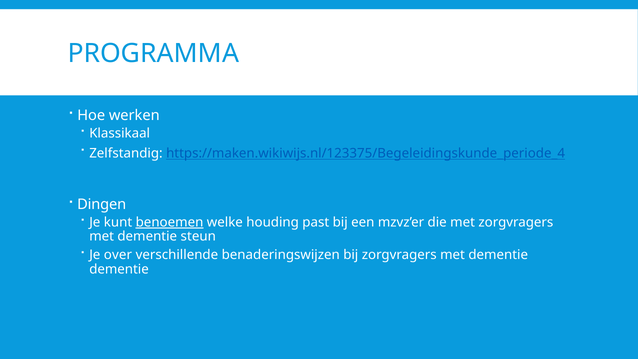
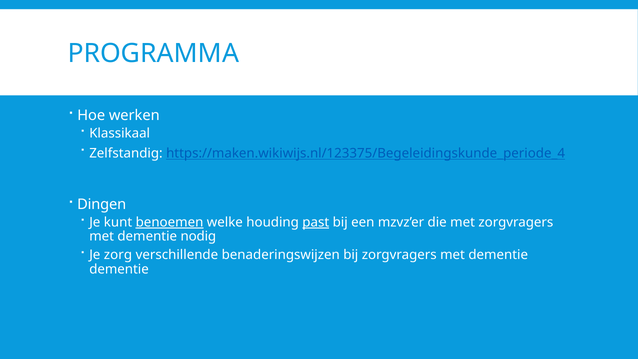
past underline: none -> present
steun: steun -> nodig
over: over -> zorg
